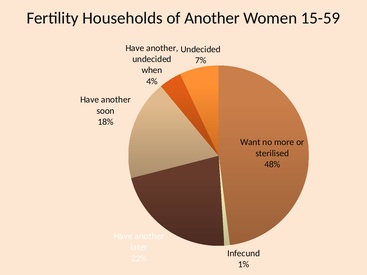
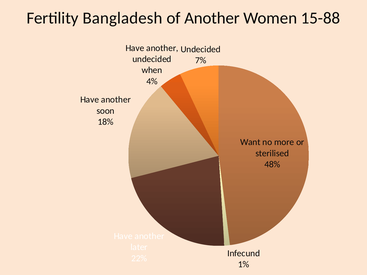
Households: Households -> Bangladesh
15-59: 15-59 -> 15-88
